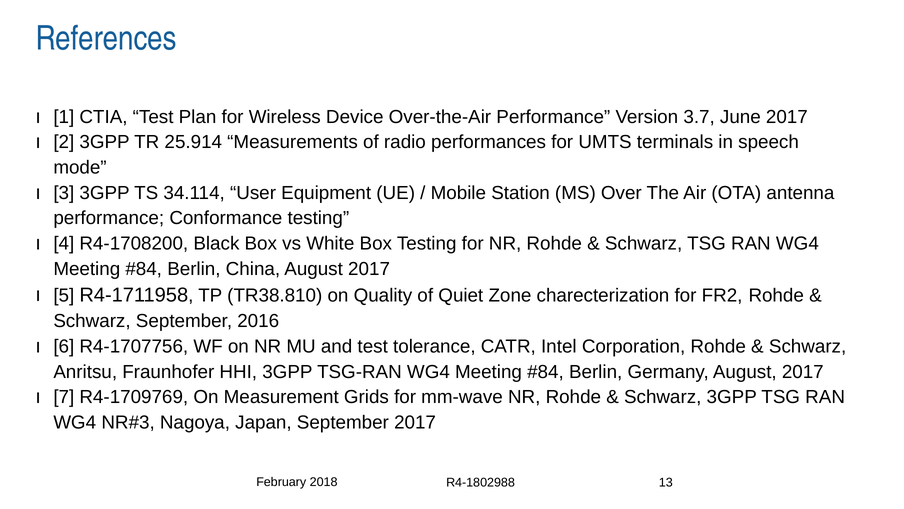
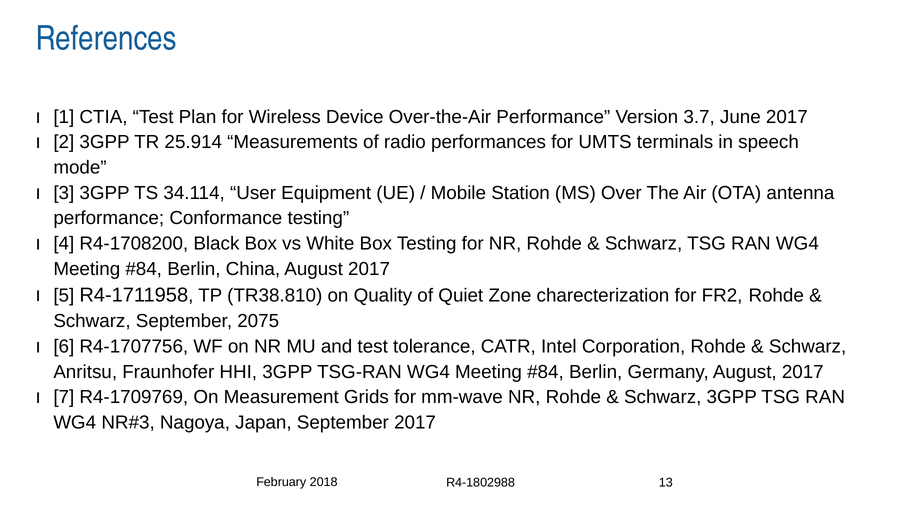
2016: 2016 -> 2075
